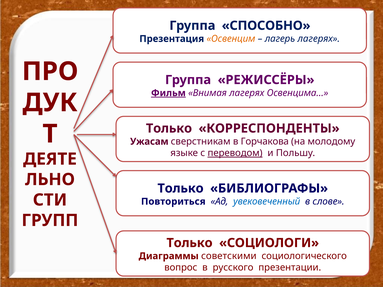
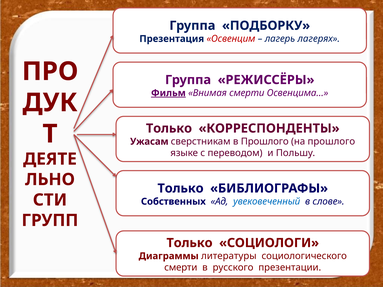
СПОСОБНО: СПОСОБНО -> ПОДБОРКУ
Освенцим colour: orange -> red
Внимая лагерях: лагерях -> смерти
в Горчакова: Горчакова -> Прошлого
на молодому: молодому -> прошлого
переводом underline: present -> none
Повториться: Повториться -> Собственных
советскими: советскими -> литературы
вопрос at (181, 268): вопрос -> смерти
